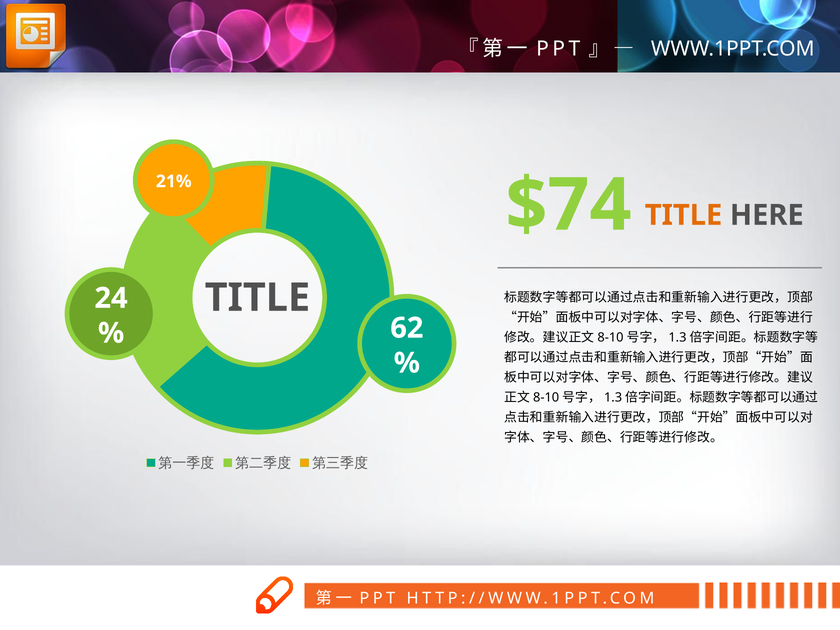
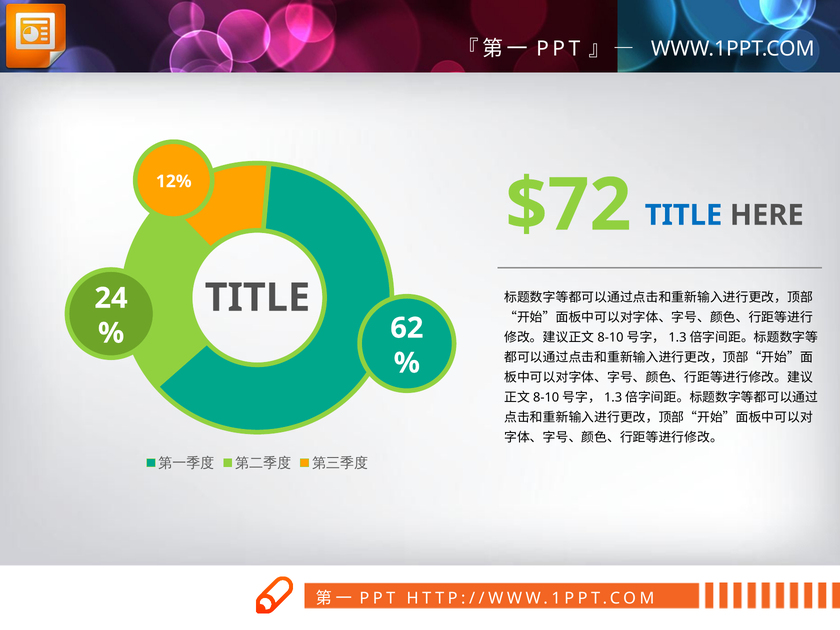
21%: 21% -> 12%
$74: $74 -> $72
TITLE at (684, 215) colour: orange -> blue
